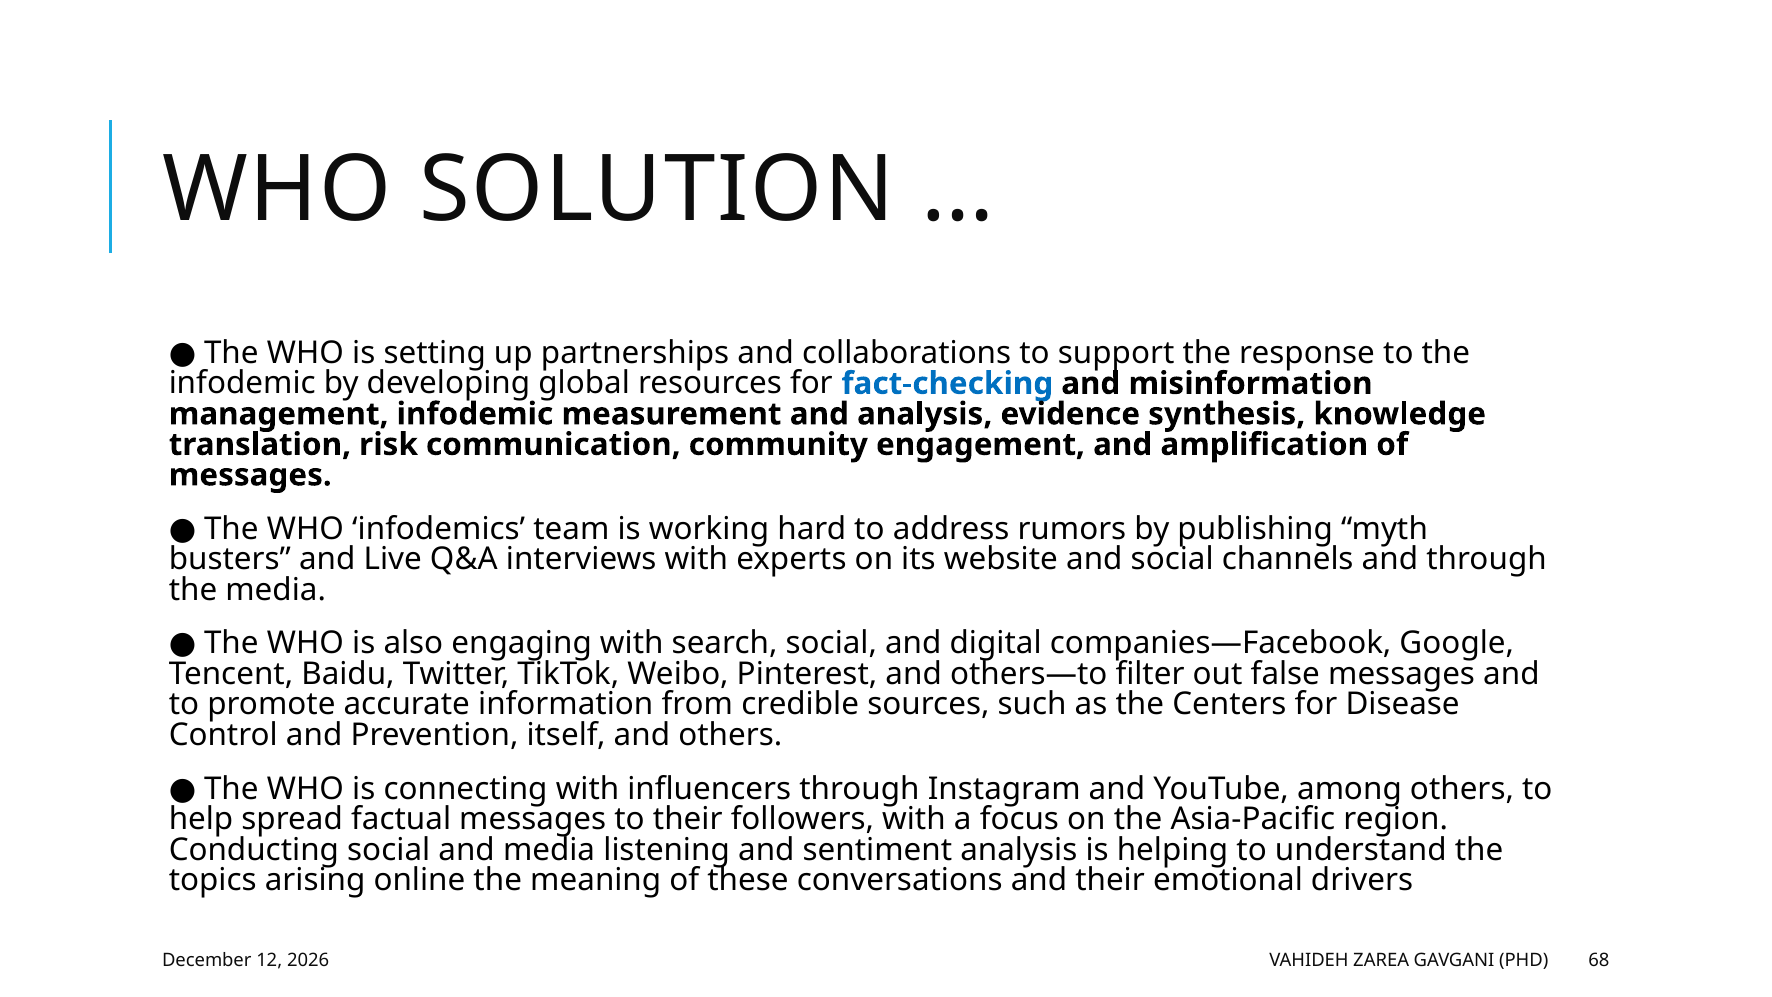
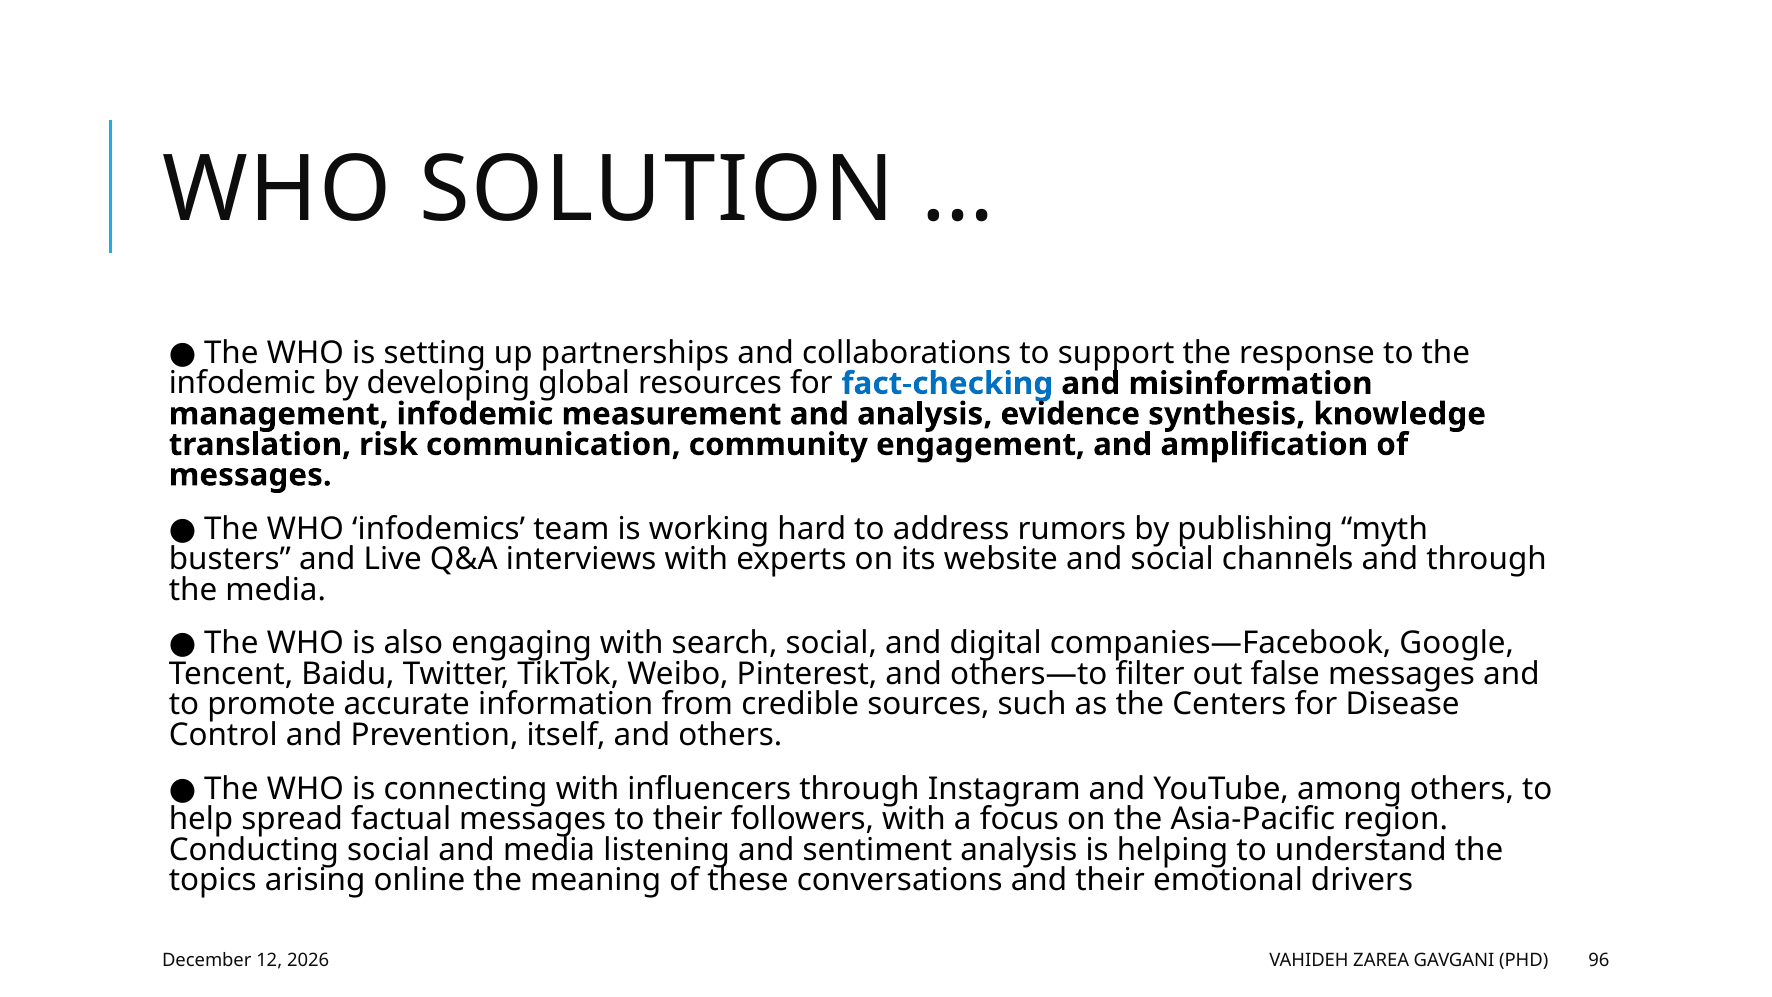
68: 68 -> 96
